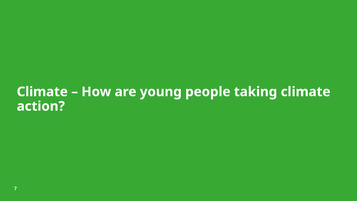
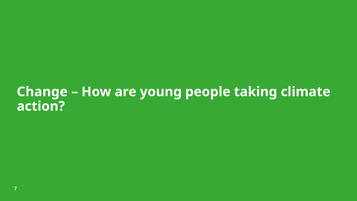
Climate at (42, 92): Climate -> Change
